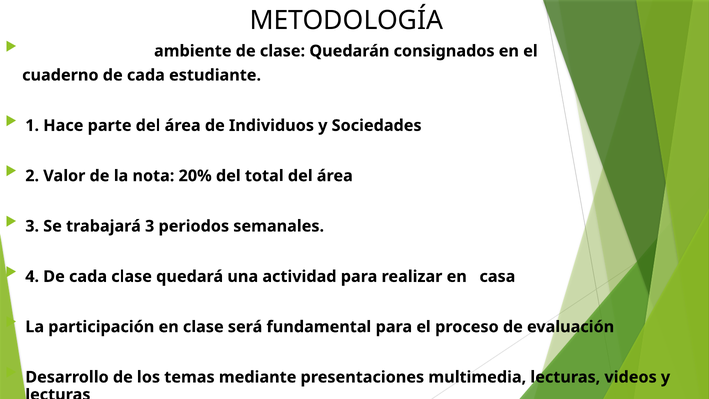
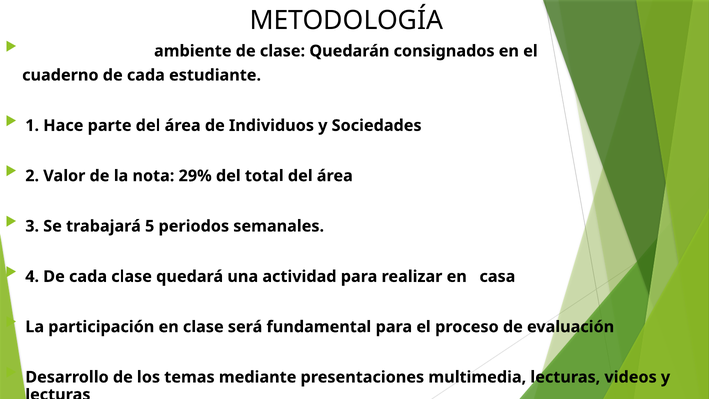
20%: 20% -> 29%
trabajará 3: 3 -> 5
